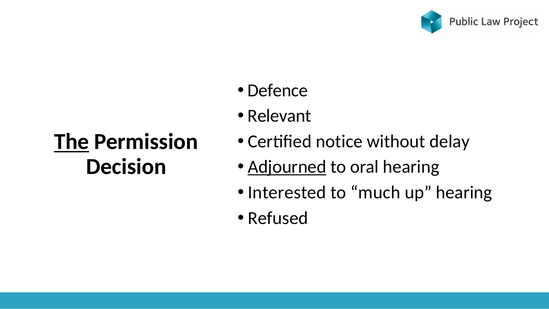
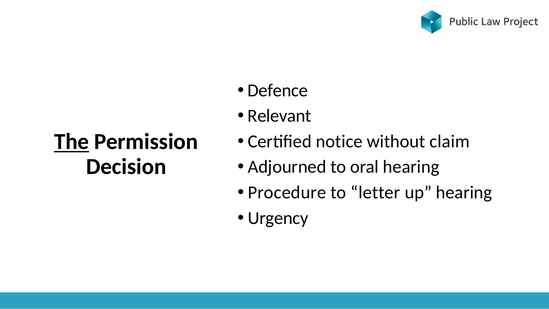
delay: delay -> claim
Adjourned underline: present -> none
Interested: Interested -> Procedure
much: much -> letter
Refused: Refused -> Urgency
